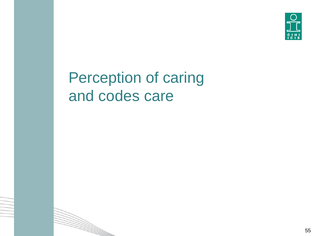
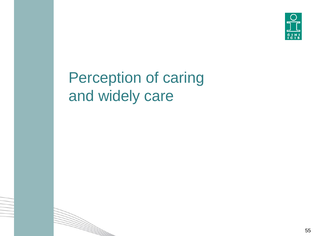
codes: codes -> widely
